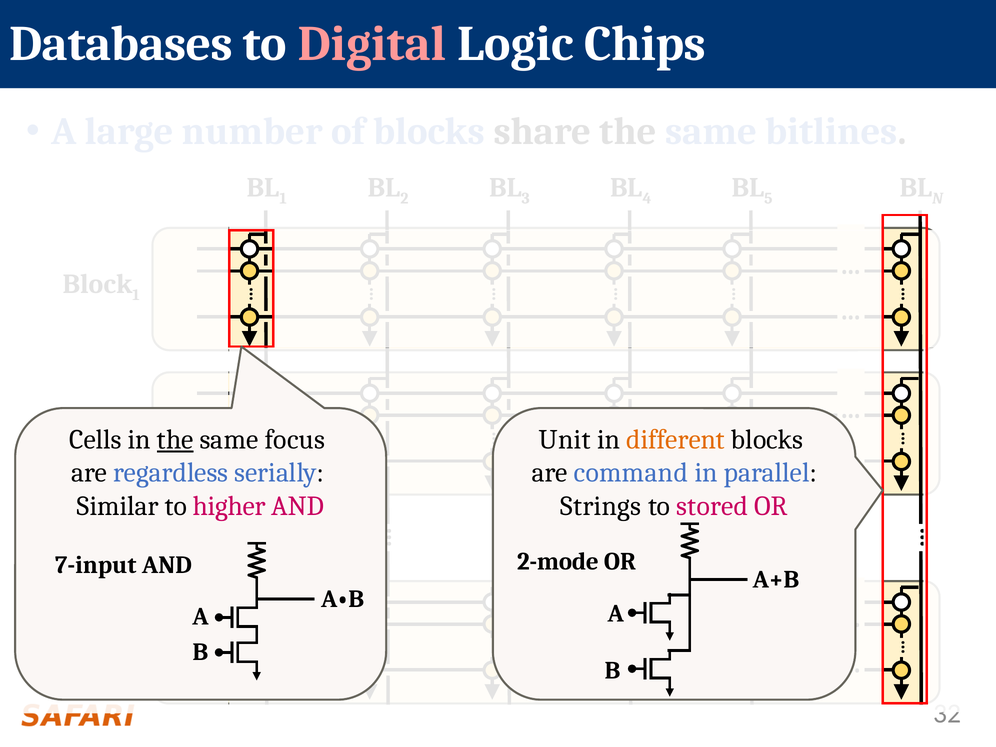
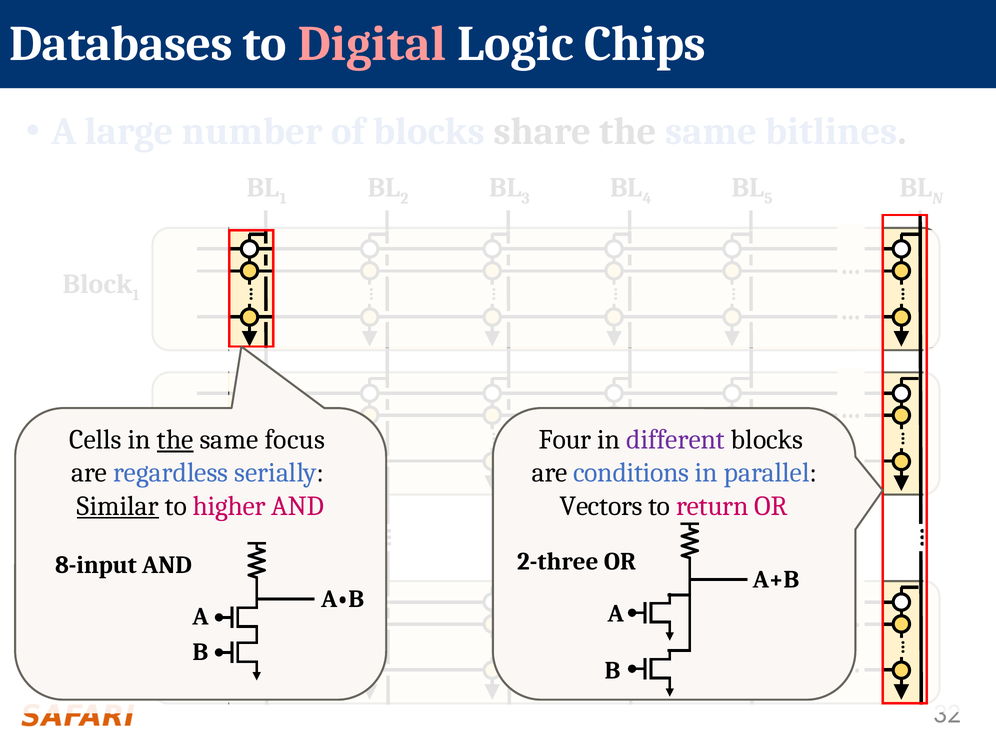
Unit: Unit -> Four
different colour: orange -> purple
command: command -> conditions
Similar underline: none -> present
Strings: Strings -> Vectors
stored: stored -> return
2-mode: 2-mode -> 2-three
7-input: 7-input -> 8-input
